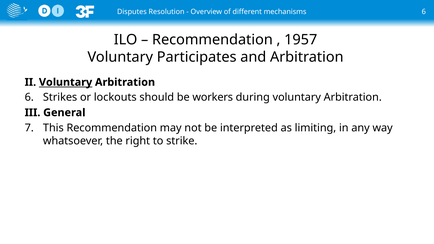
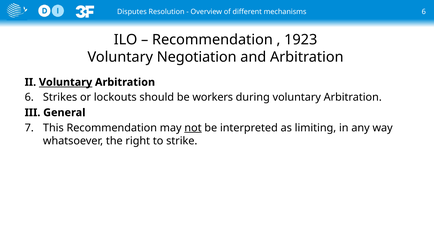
1957: 1957 -> 1923
Participates: Participates -> Negotiation
not underline: none -> present
